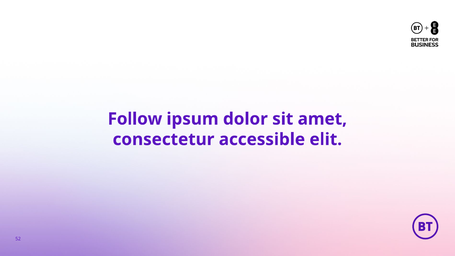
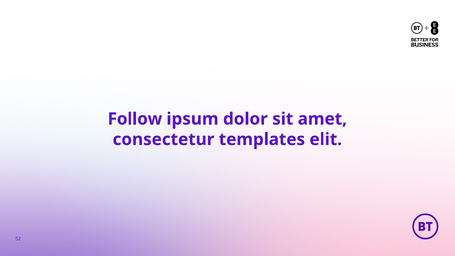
accessible: accessible -> templates
